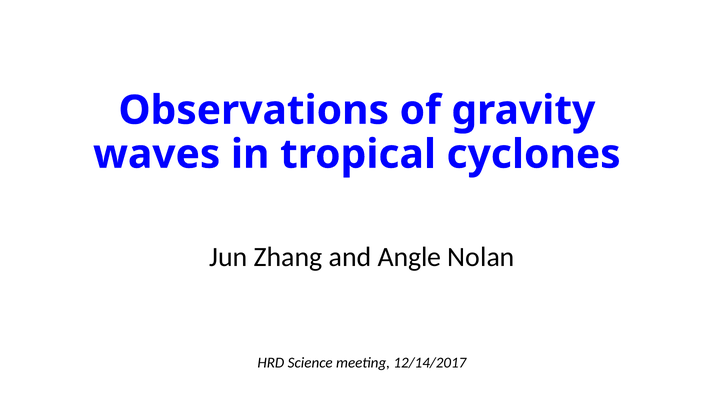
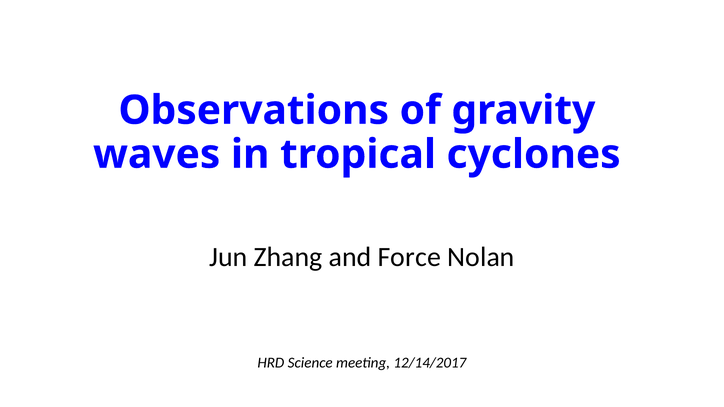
Angle: Angle -> Force
